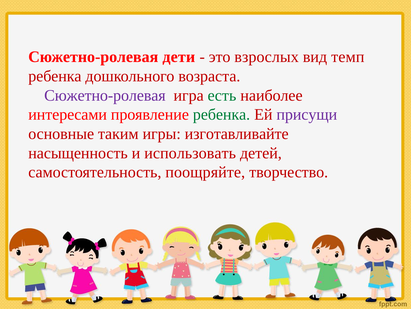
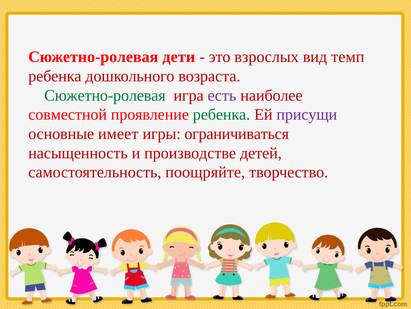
Сюжетно-ролевая at (105, 95) colour: purple -> green
есть colour: green -> purple
интересами: интересами -> совместной
таким: таким -> имеет
изготавливайте: изготавливайте -> ограничиваться
использовать: использовать -> производстве
